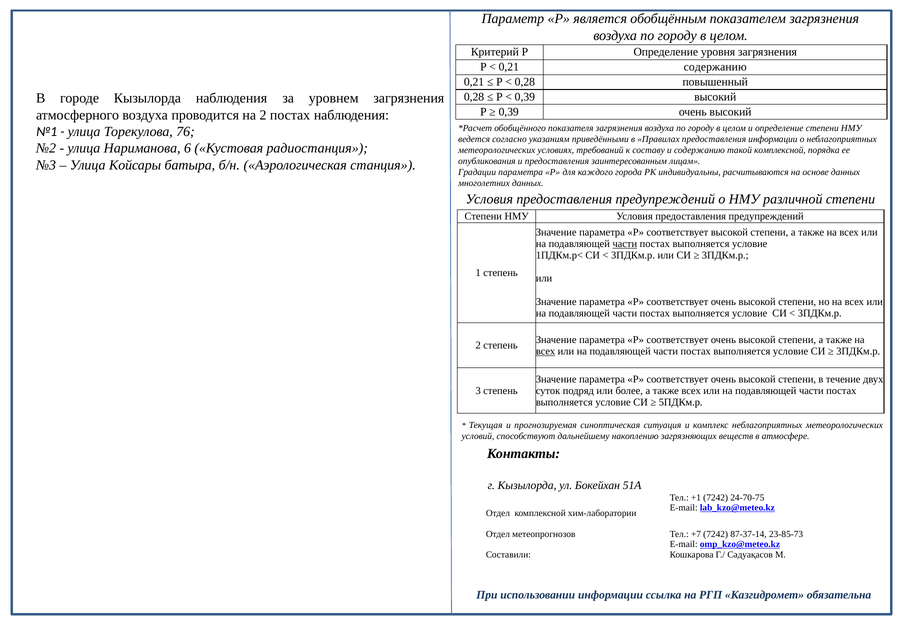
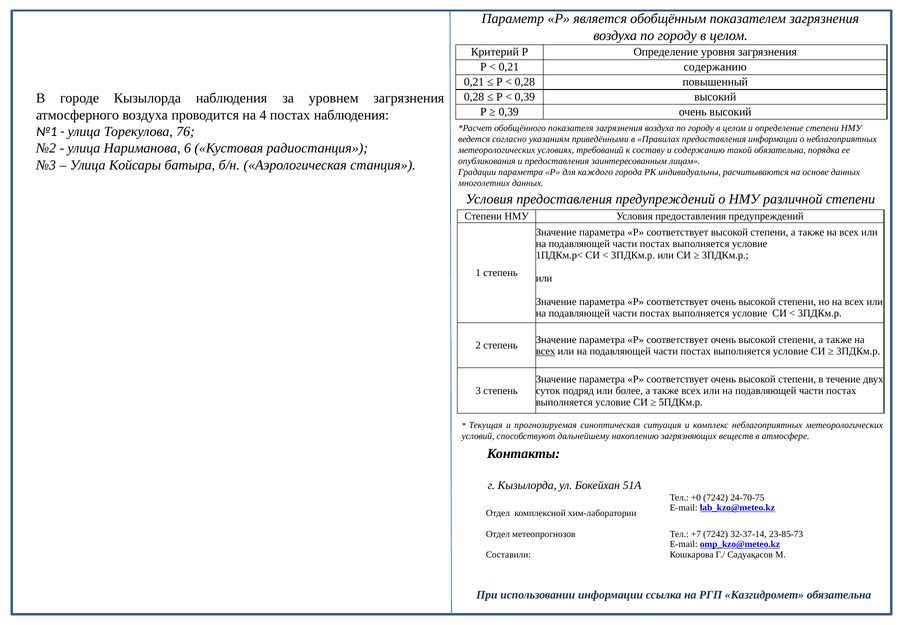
на 2: 2 -> 4
такой комплексной: комплексной -> обязательна
части at (625, 244) underline: present -> none
+1: +1 -> +0
87-37-14: 87-37-14 -> 32-37-14
